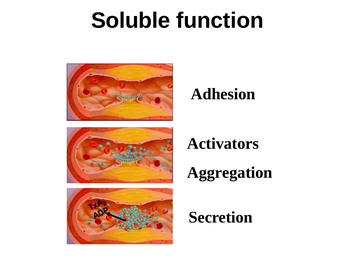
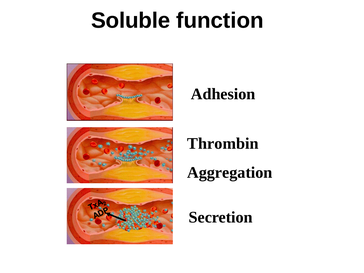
Activators: Activators -> Thrombin
